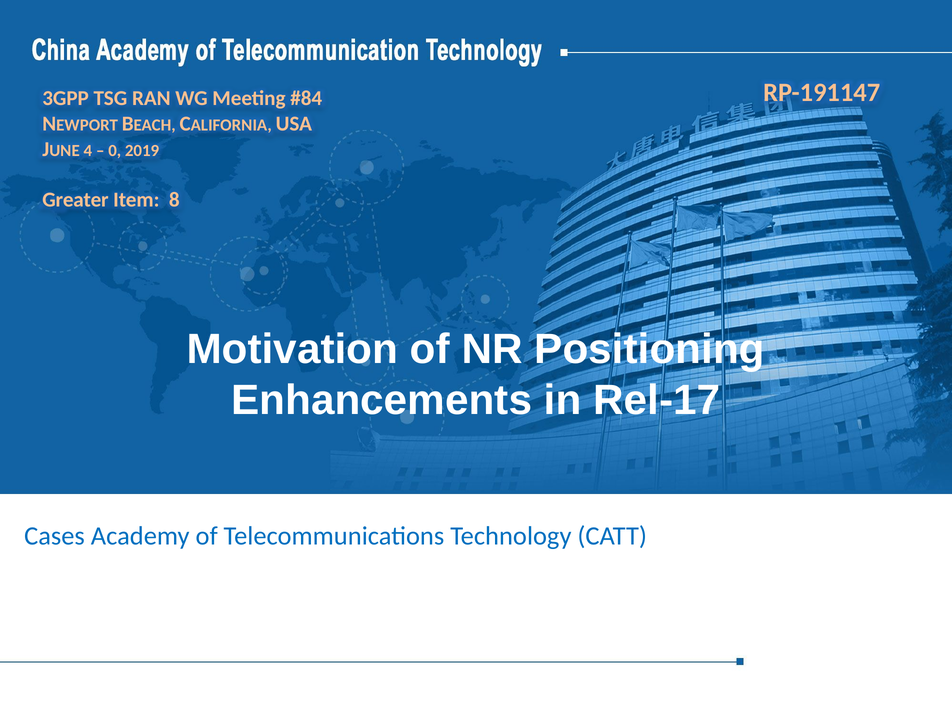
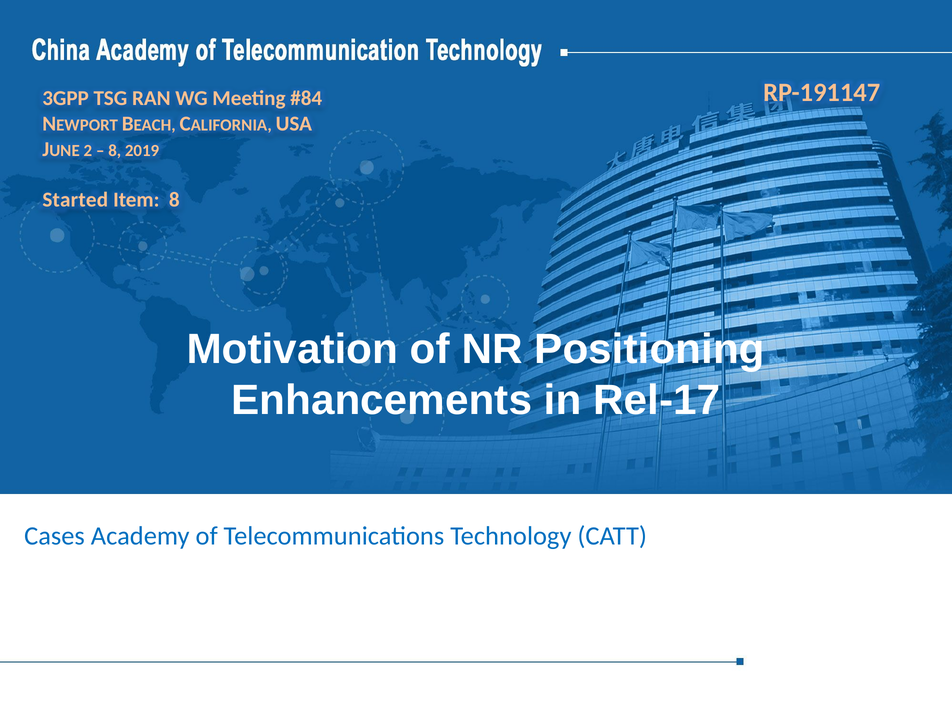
4: 4 -> 2
0 at (115, 151): 0 -> 8
Greater: Greater -> Started
